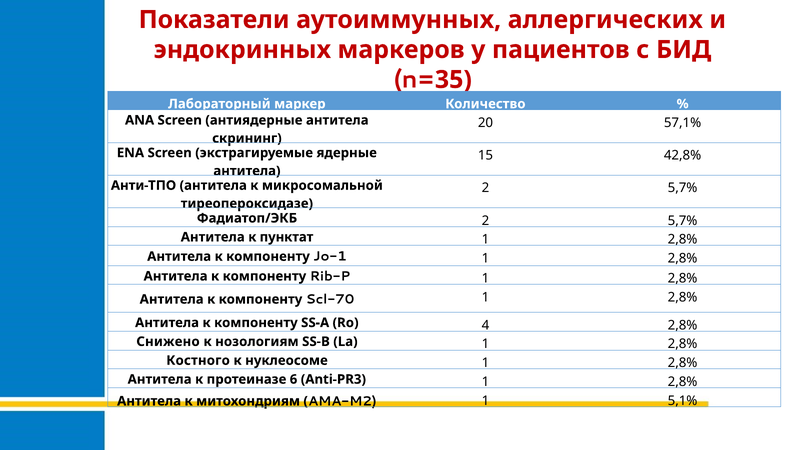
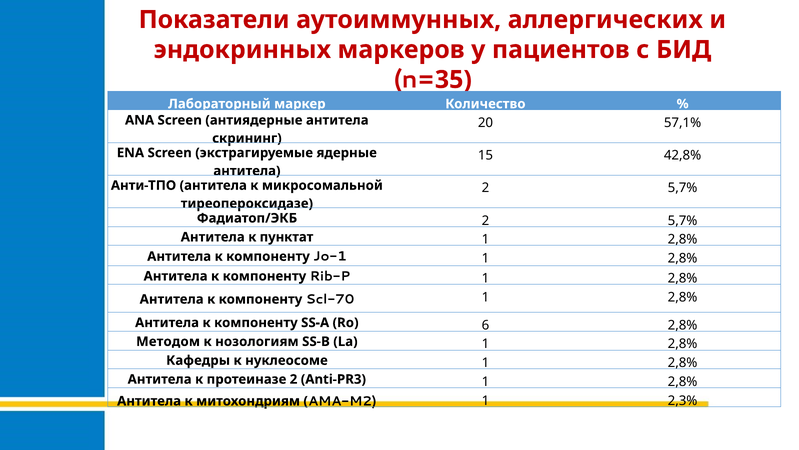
4: 4 -> 6
Снижено: Снижено -> Методом
Костного: Костного -> Кафедры
протеиназе 6: 6 -> 2
5,1%: 5,1% -> 2,3%
